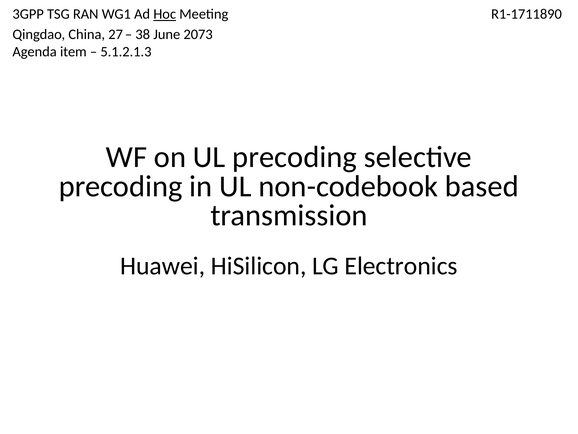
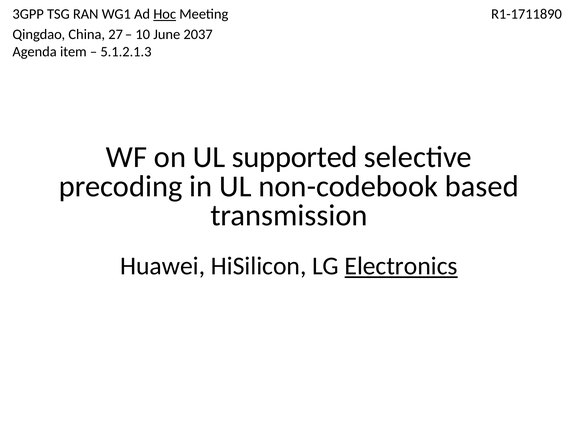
38: 38 -> 10
2073: 2073 -> 2037
UL precoding: precoding -> supported
Electronics underline: none -> present
